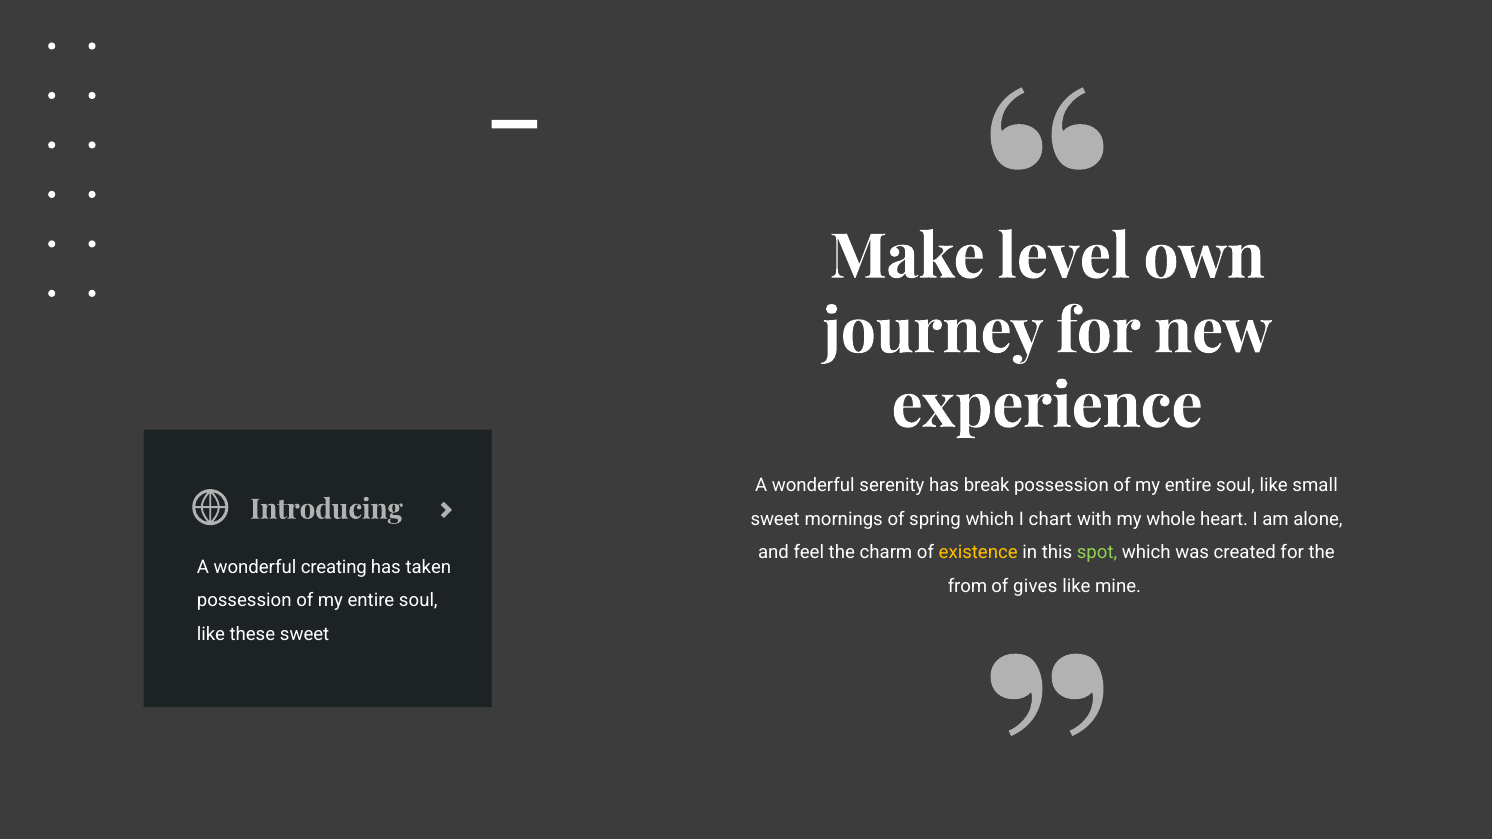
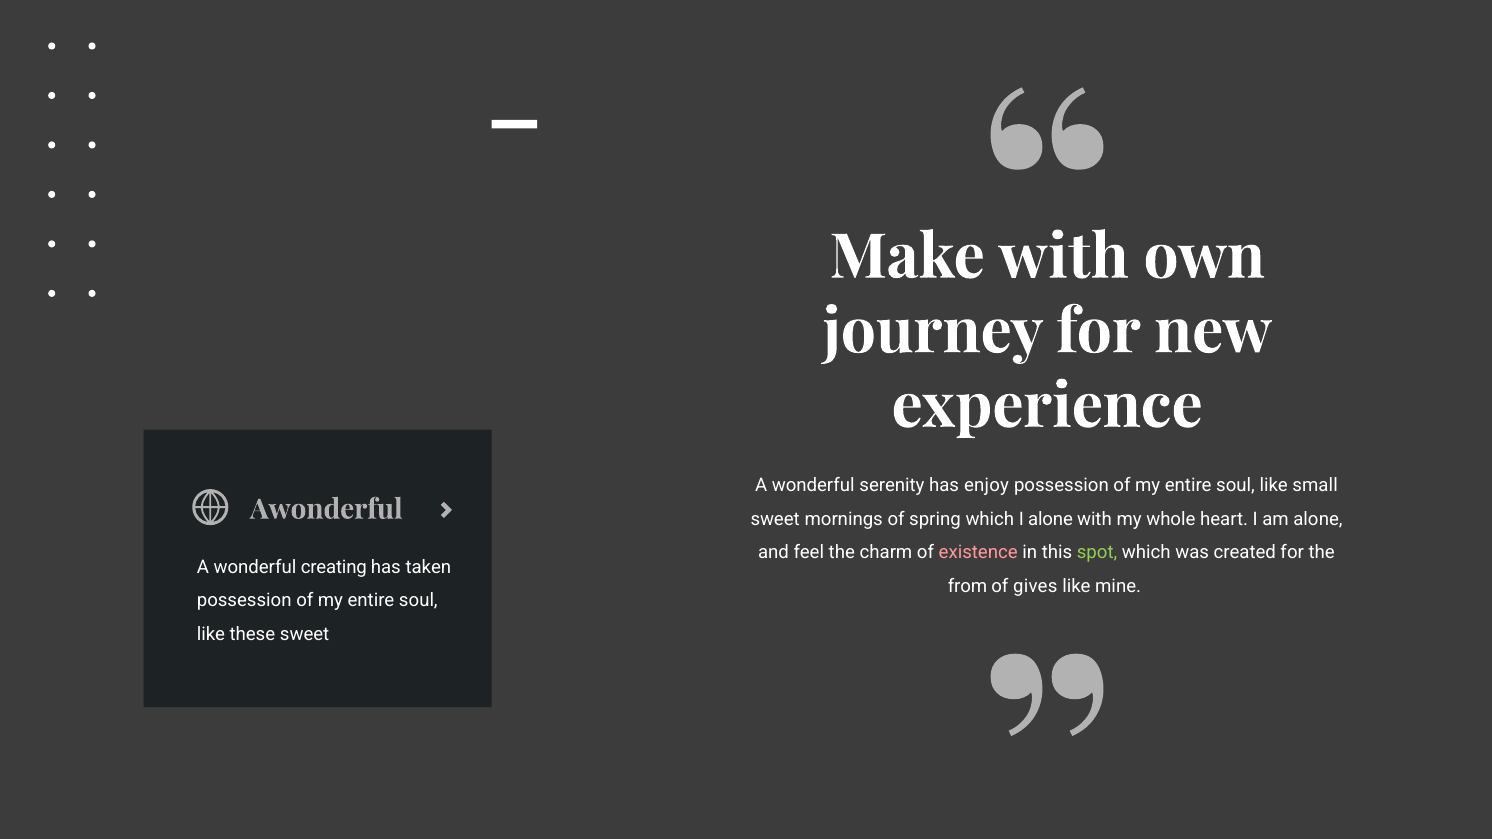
Make level: level -> with
break: break -> enjoy
Introducing: Introducing -> Awonderful
I chart: chart -> alone
existence colour: yellow -> pink
